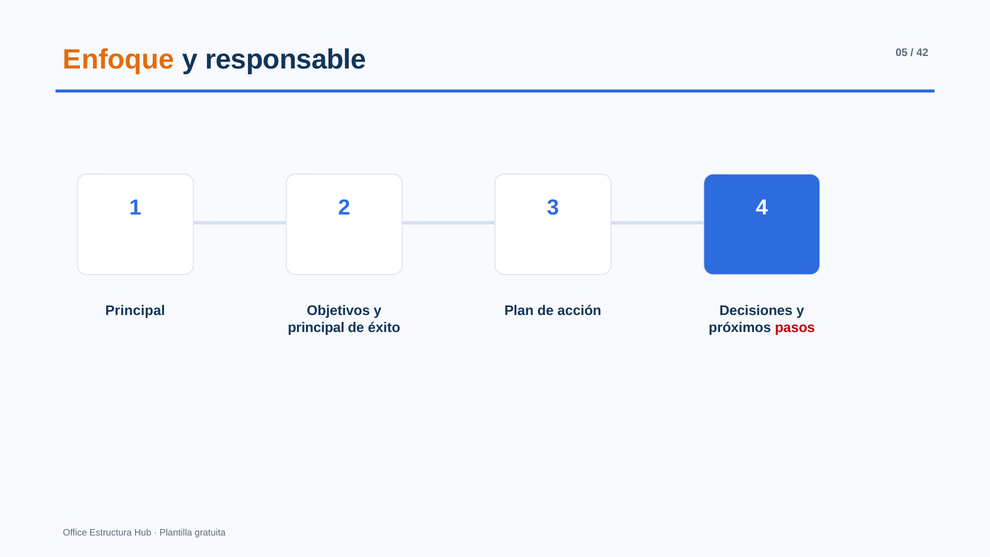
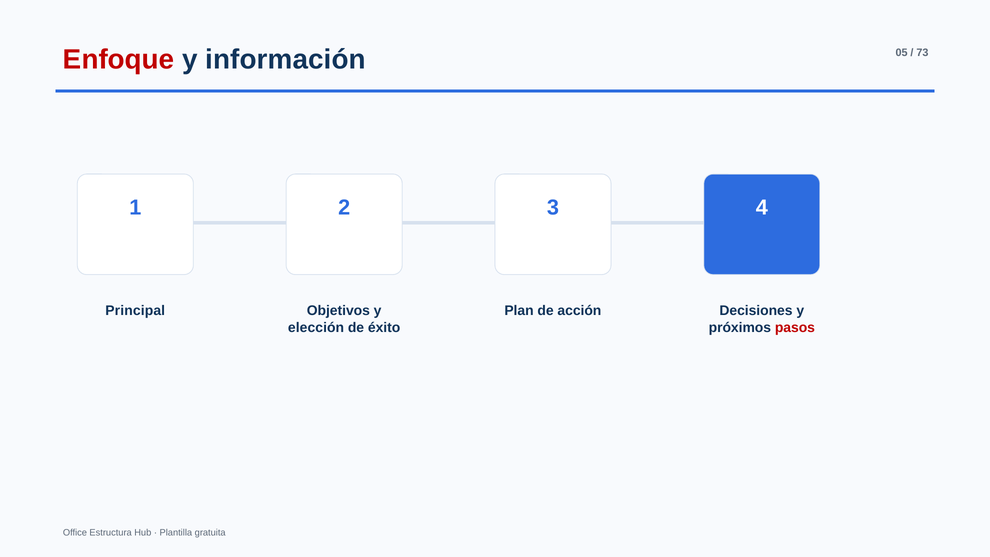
Enfoque colour: orange -> red
responsable: responsable -> información
42: 42 -> 73
principal at (316, 327): principal -> elección
